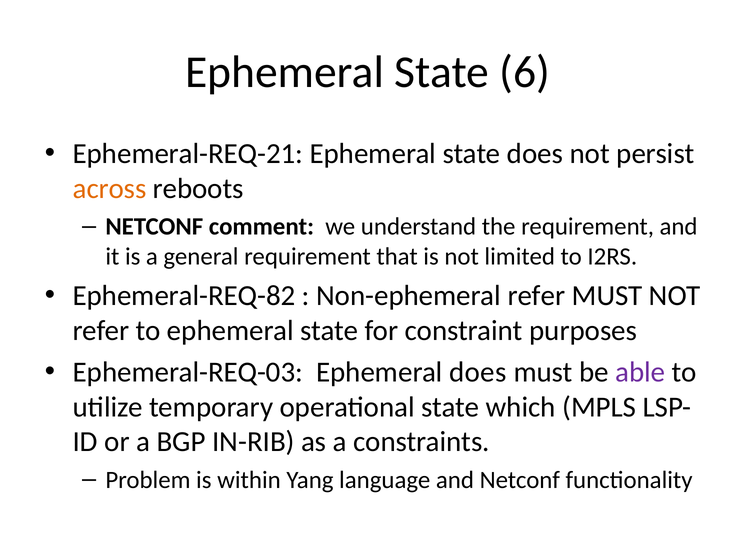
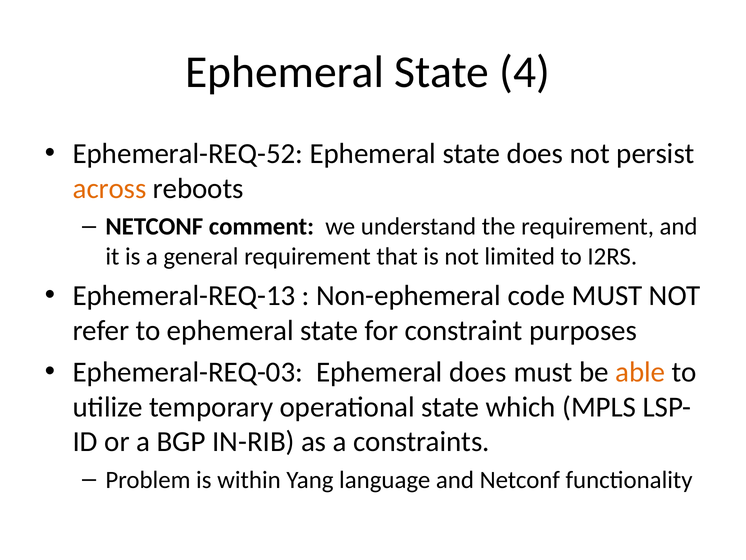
6: 6 -> 4
Ephemeral-REQ-21: Ephemeral-REQ-21 -> Ephemeral-REQ-52
Ephemeral-REQ-82: Ephemeral-REQ-82 -> Ephemeral-REQ-13
Non-ephemeral refer: refer -> code
able colour: purple -> orange
